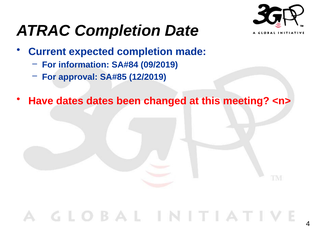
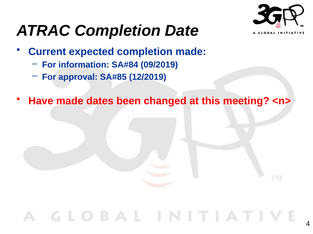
Have dates: dates -> made
